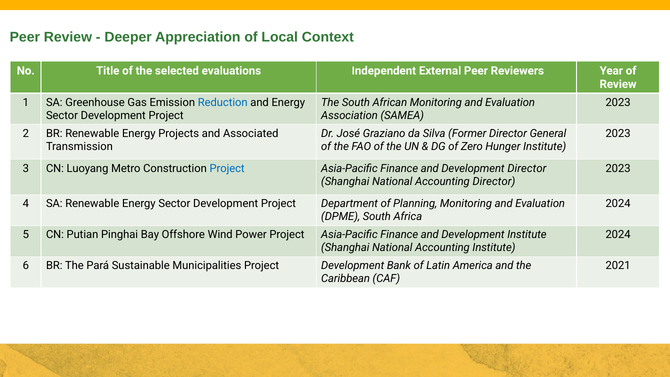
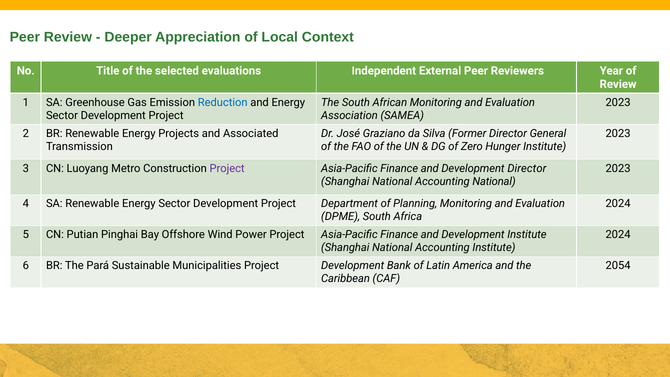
Project at (227, 169) colour: blue -> purple
Accounting Director: Director -> National
2021: 2021 -> 2054
